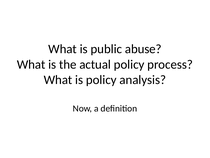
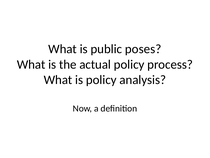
abuse: abuse -> poses
